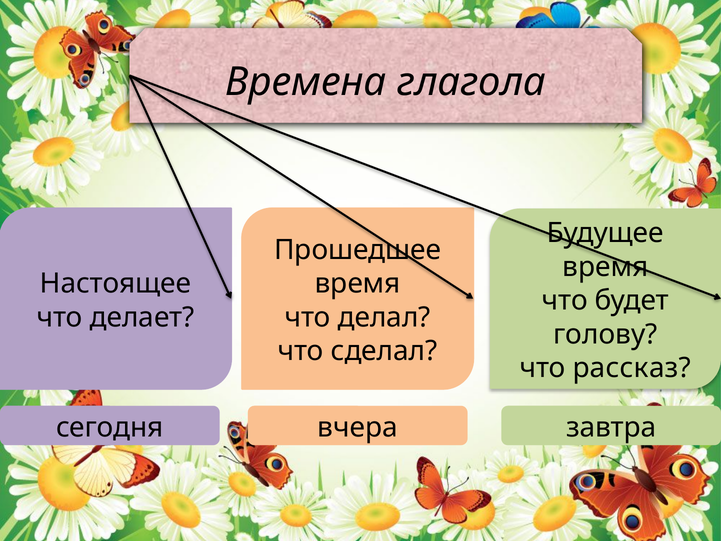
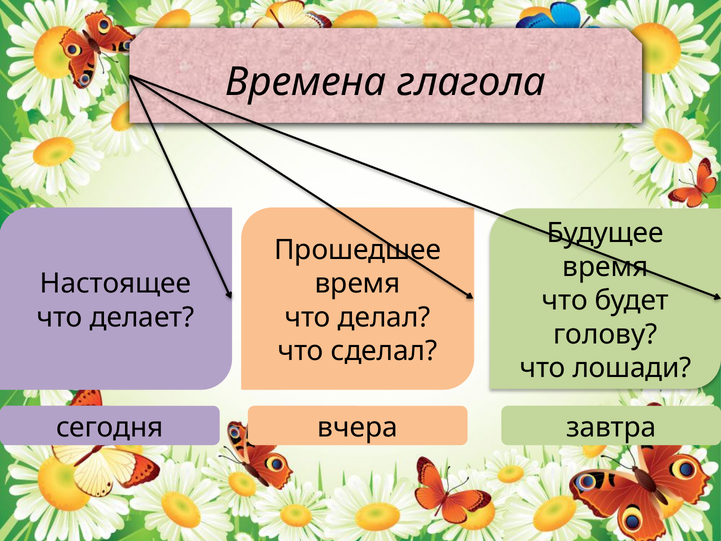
рассказ: рассказ -> лошади
